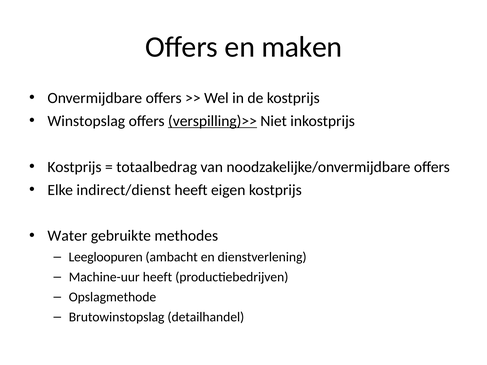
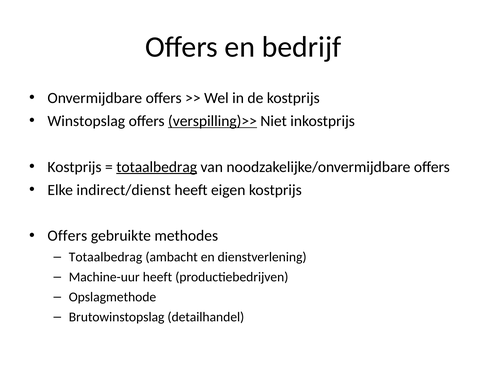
maken: maken -> bedrijf
totaalbedrag at (157, 167) underline: none -> present
Water at (67, 236): Water -> Offers
Leegloopuren at (106, 257): Leegloopuren -> Totaalbedrag
